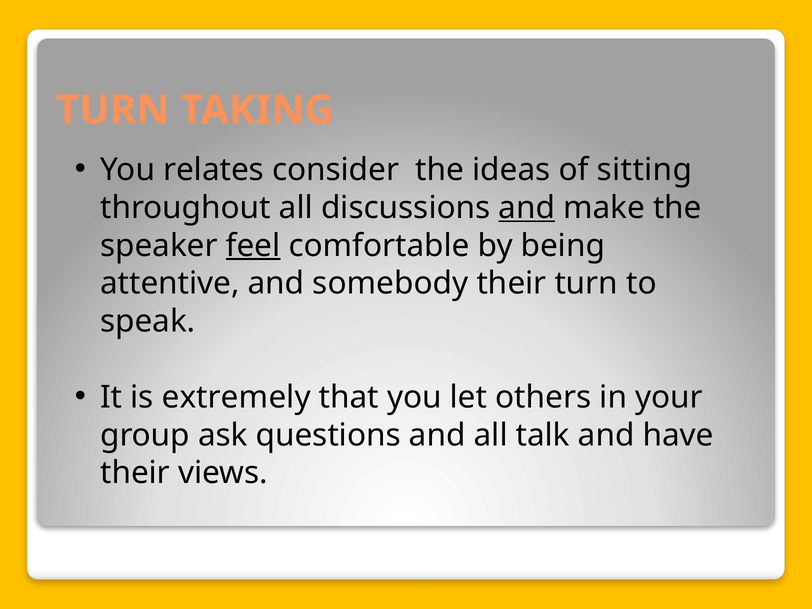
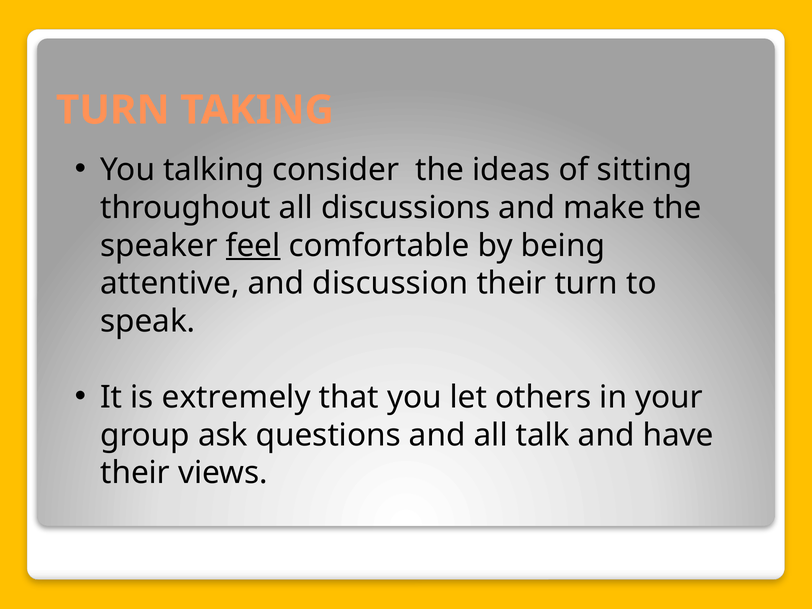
relates: relates -> talking
and at (527, 208) underline: present -> none
somebody: somebody -> discussion
